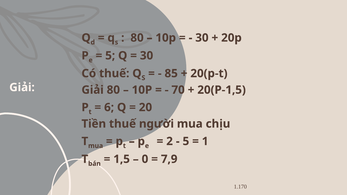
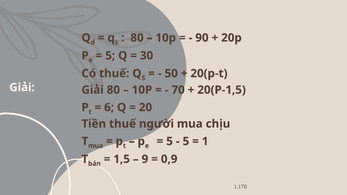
30 at (202, 38): 30 -> 90
85: 85 -> 50
2 at (170, 141): 2 -> 5
0: 0 -> 9
7,9: 7,9 -> 0,9
